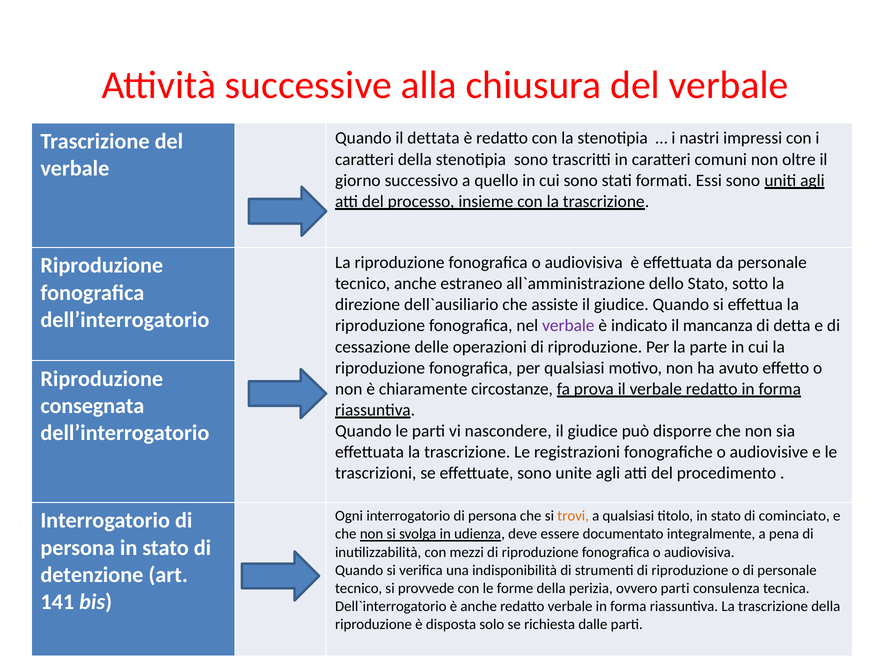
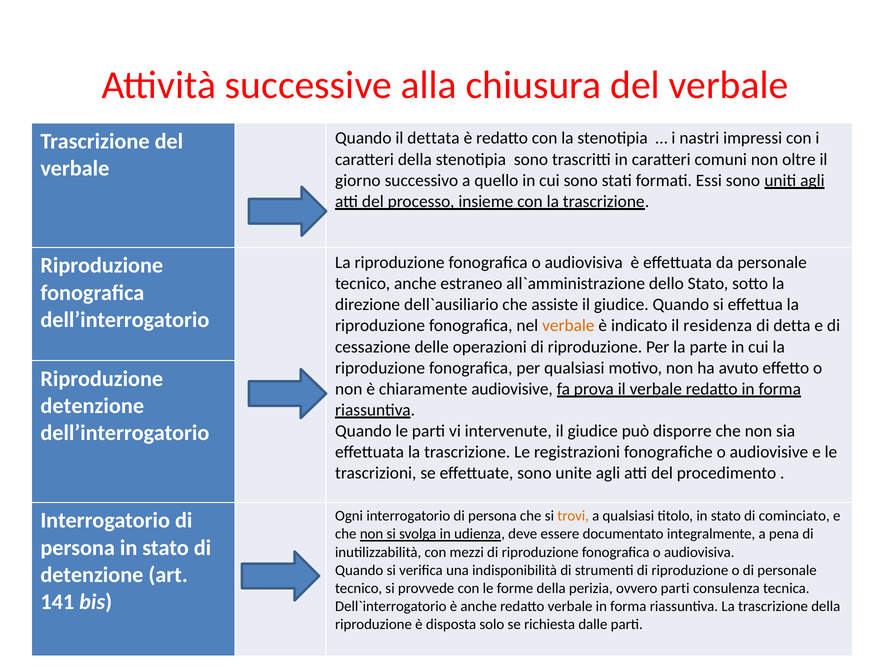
verbale at (568, 326) colour: purple -> orange
mancanza: mancanza -> residenza
chiaramente circostanze: circostanze -> audiovisive
consegnata at (92, 406): consegnata -> detenzione
nascondere: nascondere -> intervenute
